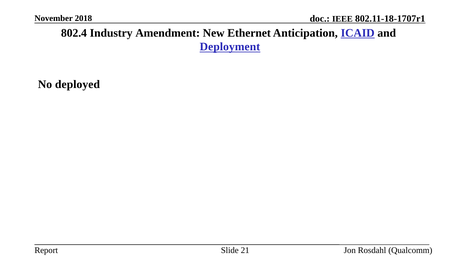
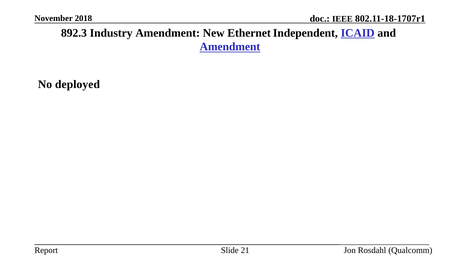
802.4: 802.4 -> 892.3
Anticipation: Anticipation -> Independent
Deployment at (230, 47): Deployment -> Amendment
